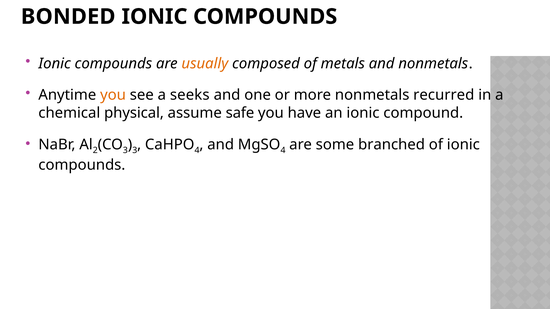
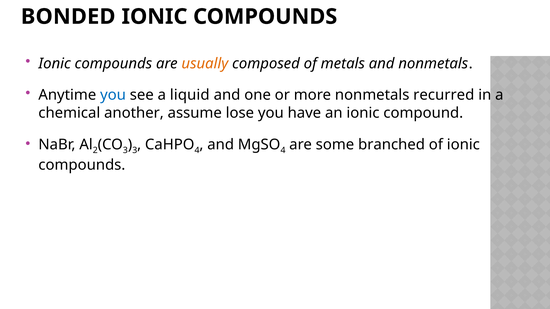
you at (113, 95) colour: orange -> blue
seeks: seeks -> liquid
physical: physical -> another
safe: safe -> lose
